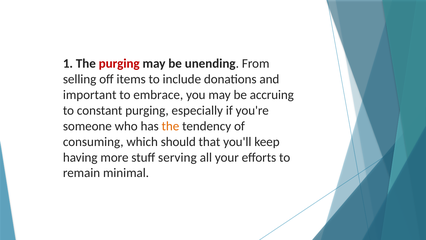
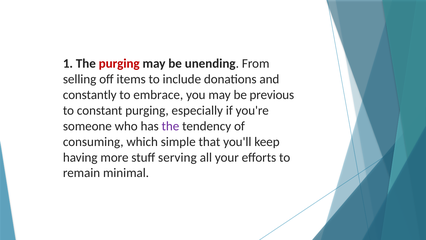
important: important -> constantly
accruing: accruing -> previous
the at (170, 126) colour: orange -> purple
should: should -> simple
